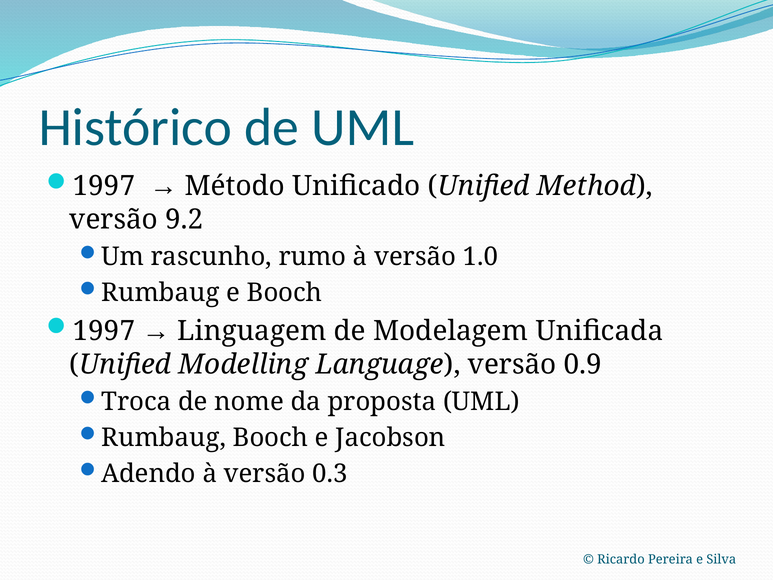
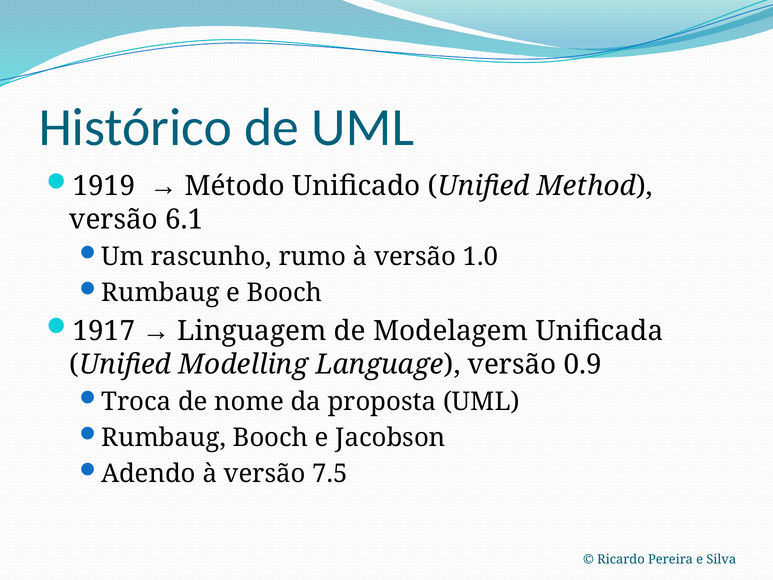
1997 at (104, 186): 1997 -> 1919
9.2: 9.2 -> 6.1
1997 at (104, 331): 1997 -> 1917
0.3: 0.3 -> 7.5
